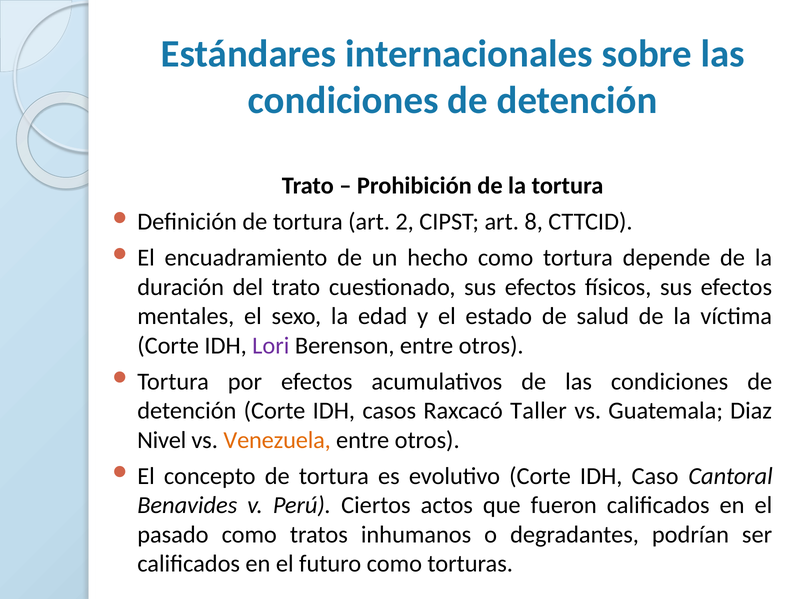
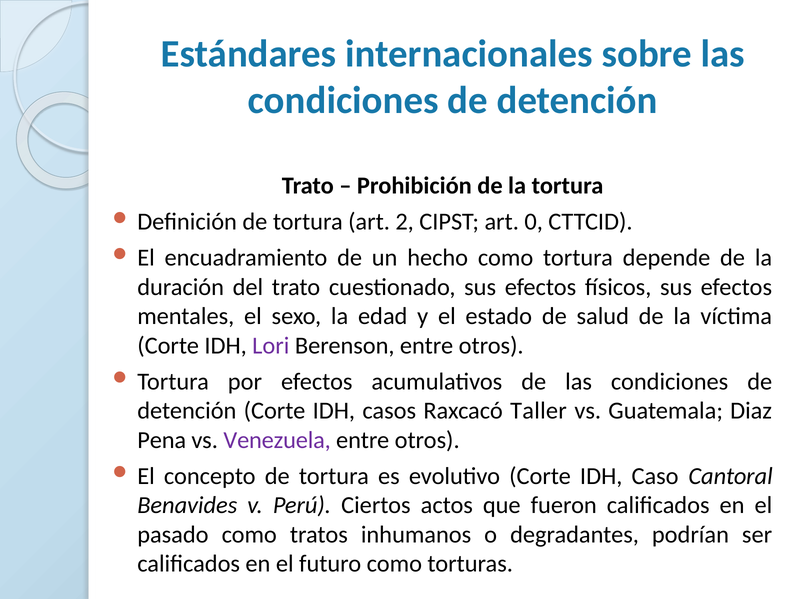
8: 8 -> 0
Nivel: Nivel -> Pena
Venezuela colour: orange -> purple
